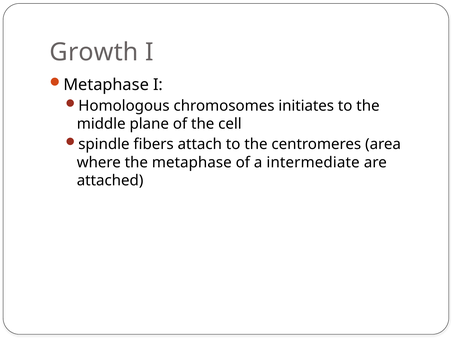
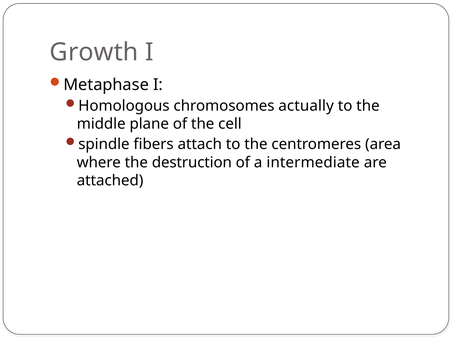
initiates: initiates -> actually
the metaphase: metaphase -> destruction
